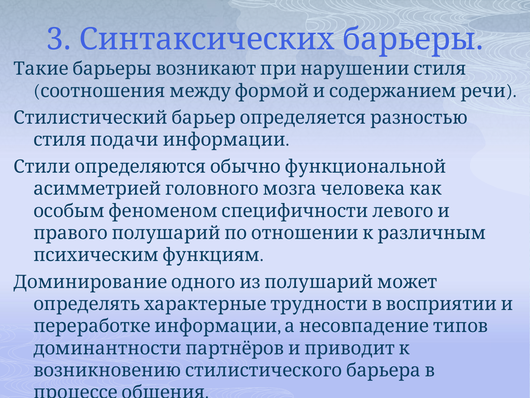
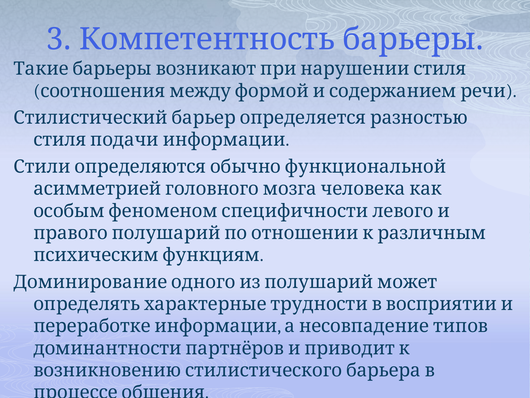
Синтаксических: Синтаксических -> Компетентность
